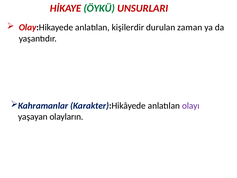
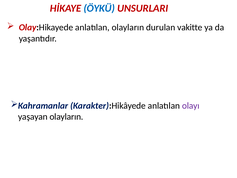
ÖYKÜ colour: green -> blue
anlatılan kişilerdir: kişilerdir -> olayların
zaman: zaman -> vakitte
